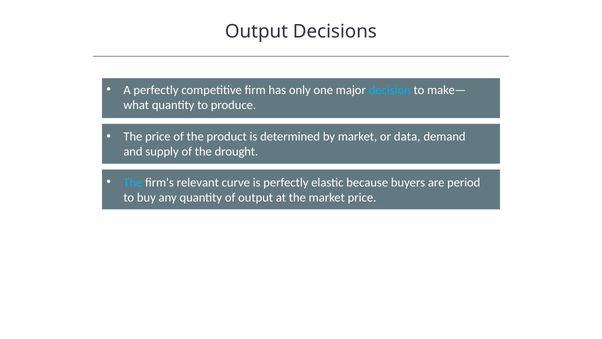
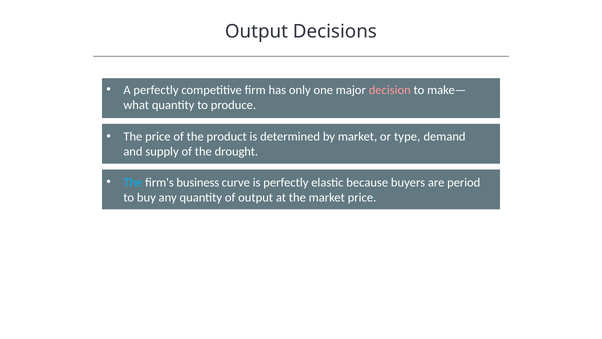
decision colour: light blue -> pink
data: data -> type
relevant: relevant -> business
